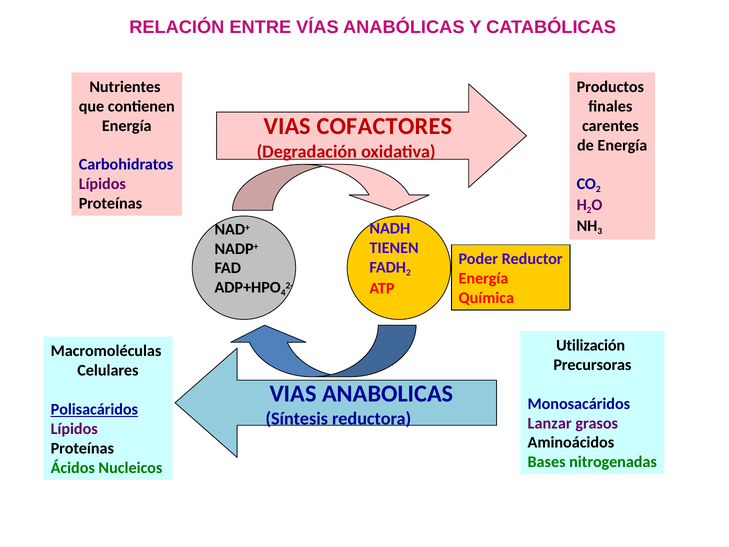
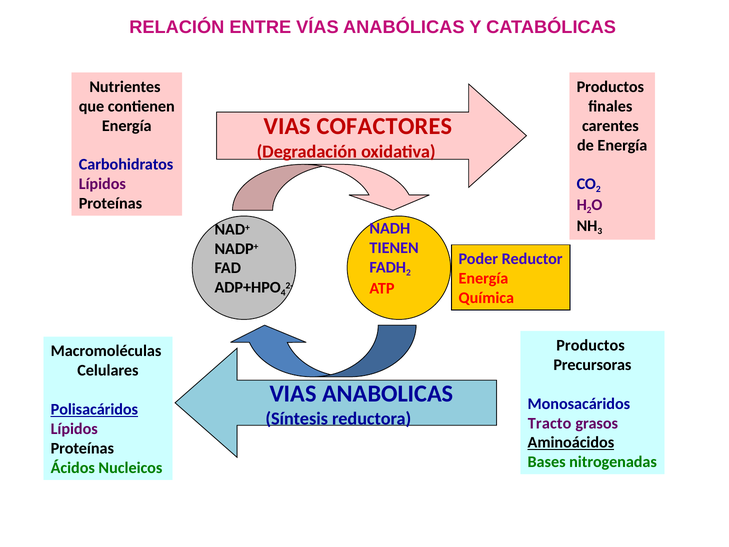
Utilización at (591, 345): Utilización -> Productos
Lanzar: Lanzar -> Tracto
Aminoácidos underline: none -> present
